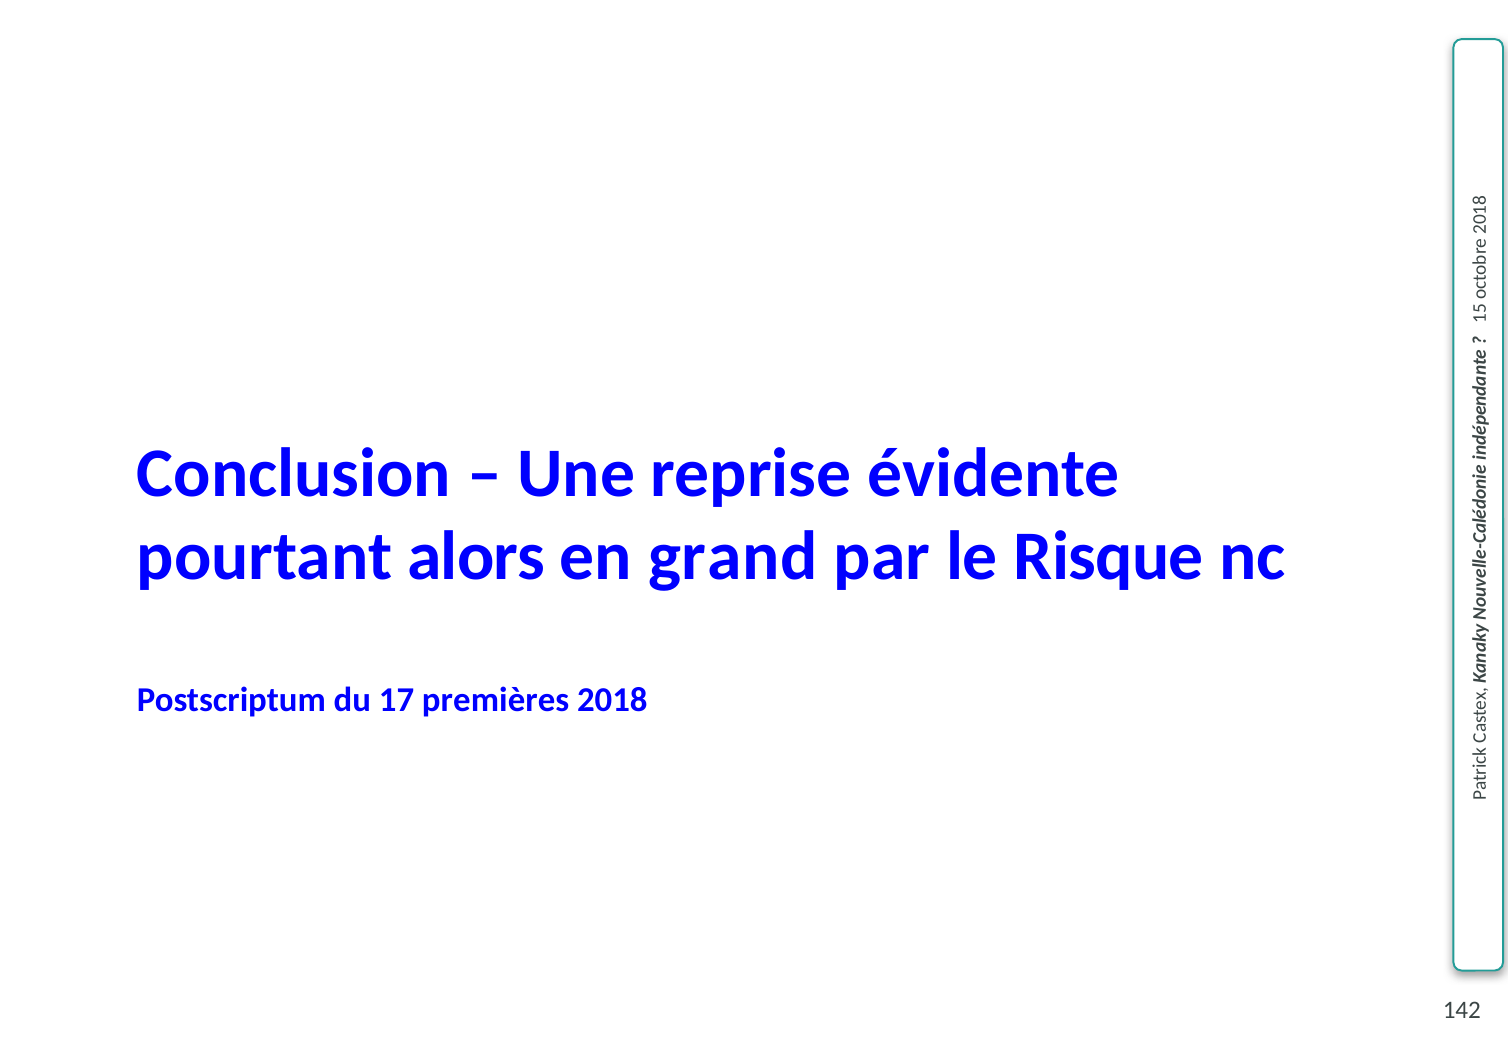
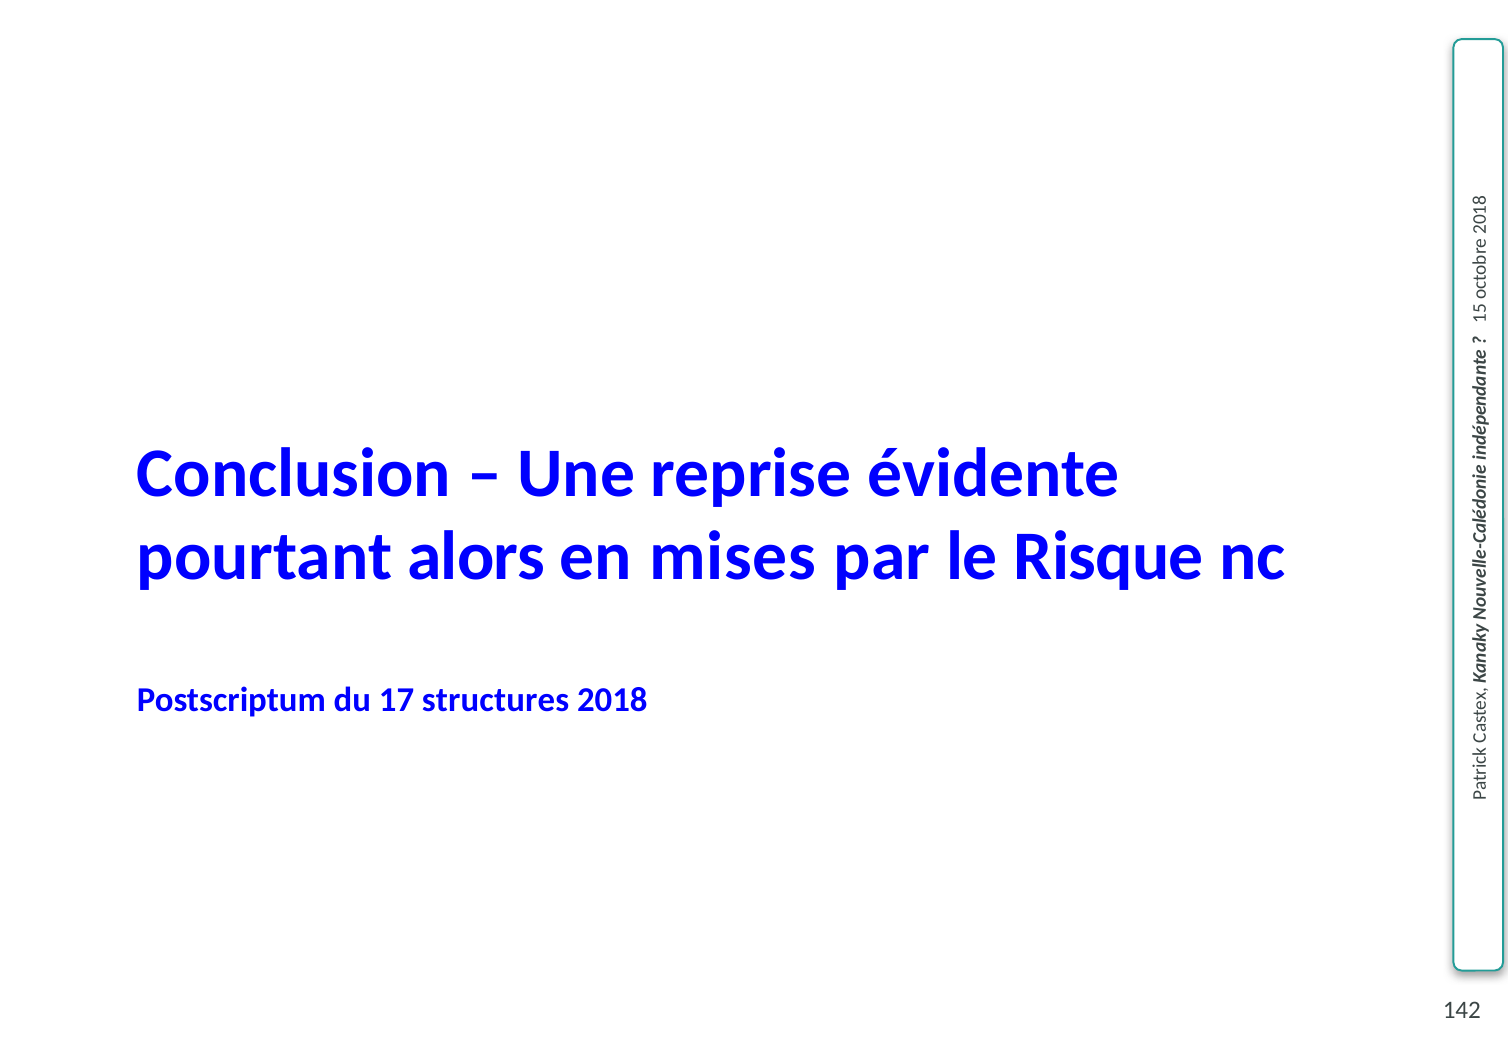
grand: grand -> mises
premières: premières -> structures
